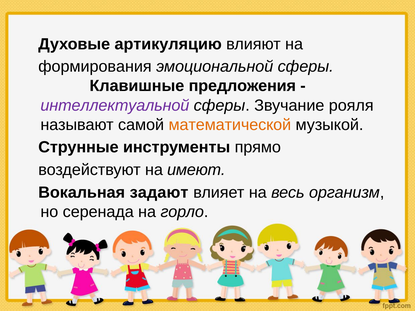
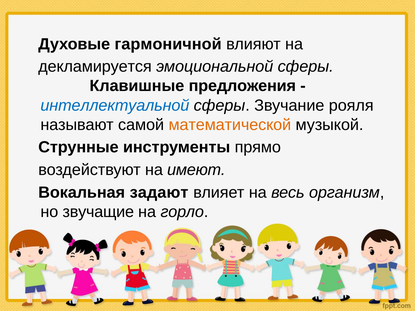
артикуляцию: артикуляцию -> гармоничной
формирования: формирования -> декламируется
интеллектуальной colour: purple -> blue
серенада: серенада -> звучащие
